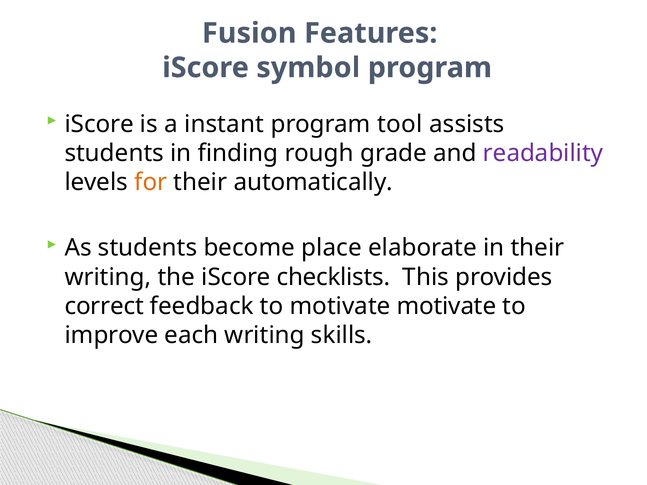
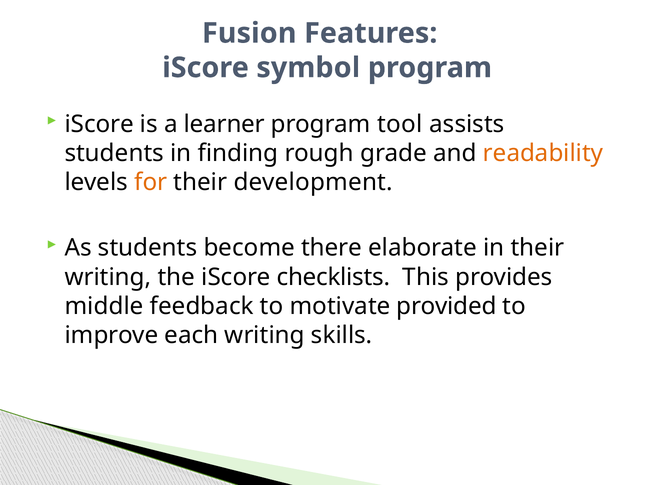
instant: instant -> learner
readability colour: purple -> orange
automatically: automatically -> development
place: place -> there
correct: correct -> middle
motivate motivate: motivate -> provided
